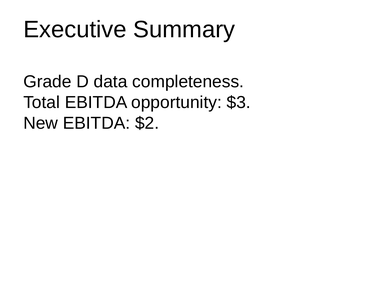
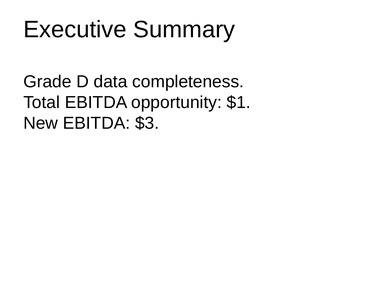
$3: $3 -> $1
$2: $2 -> $3
